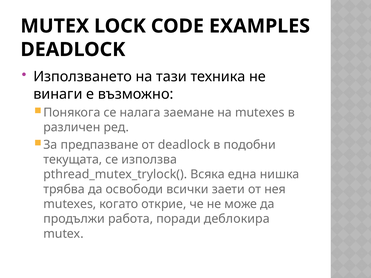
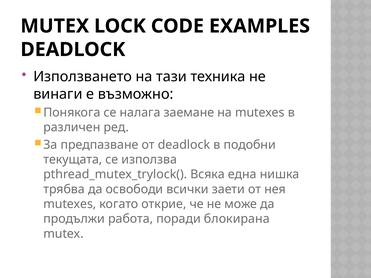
деблокира: деблокира -> блокирана
